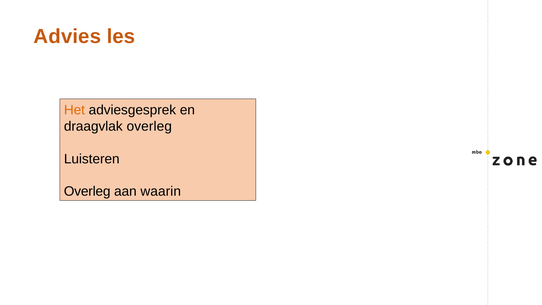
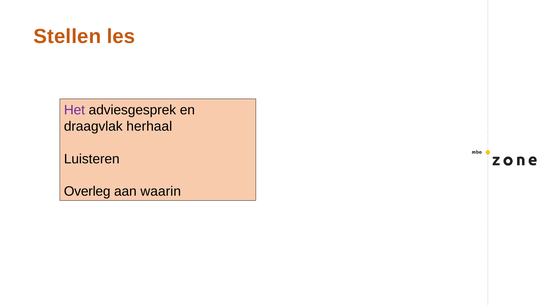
Advies: Advies -> Stellen
Het colour: orange -> purple
draagvlak overleg: overleg -> herhaal
